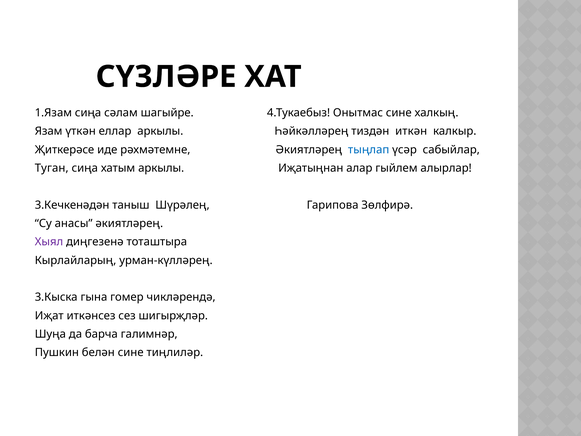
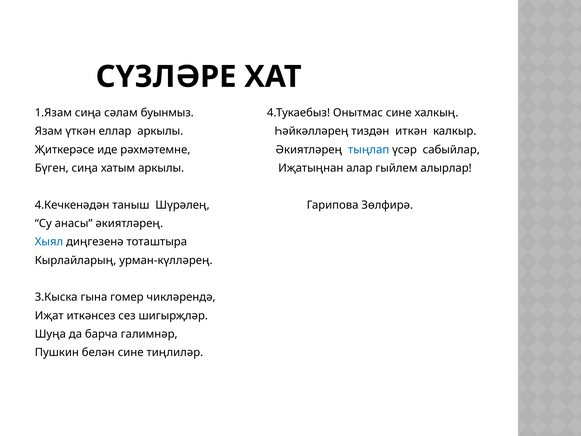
шагыйре: шагыйре -> буынмыз
Туган: Туган -> Бүген
3.Кечкенәдән: 3.Кечкенәдән -> 4.Кечкенәдән
Хыял colour: purple -> blue
